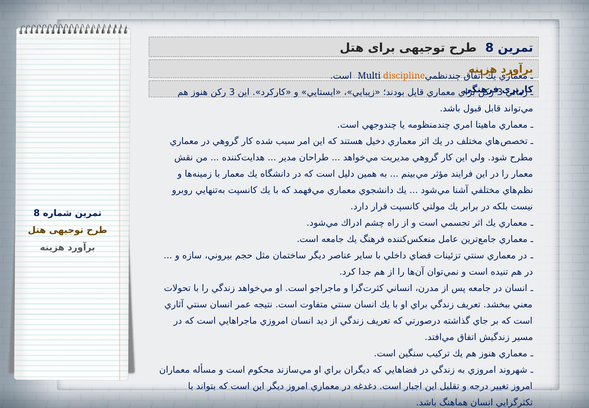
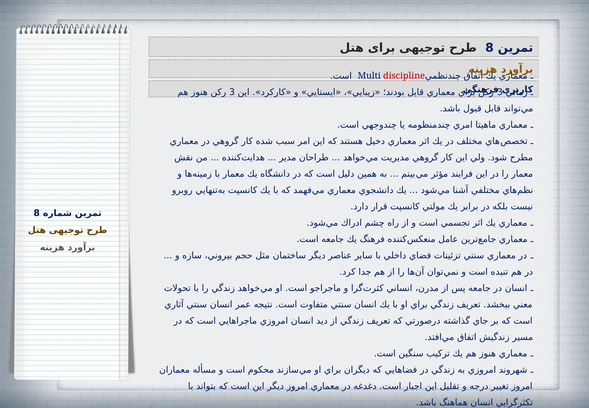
discipline colour: orange -> red
